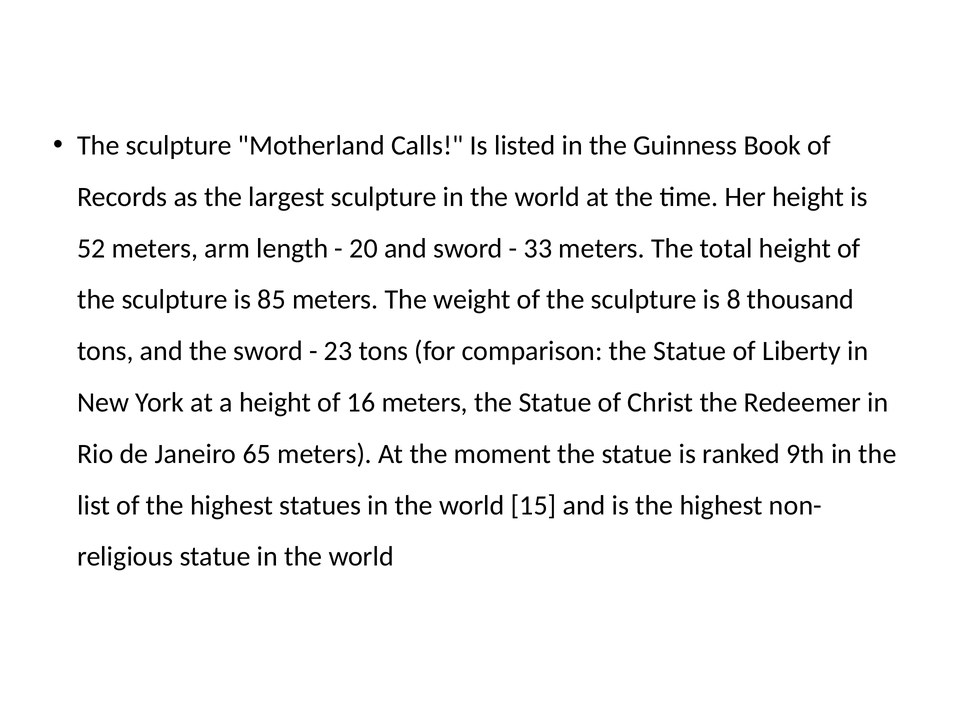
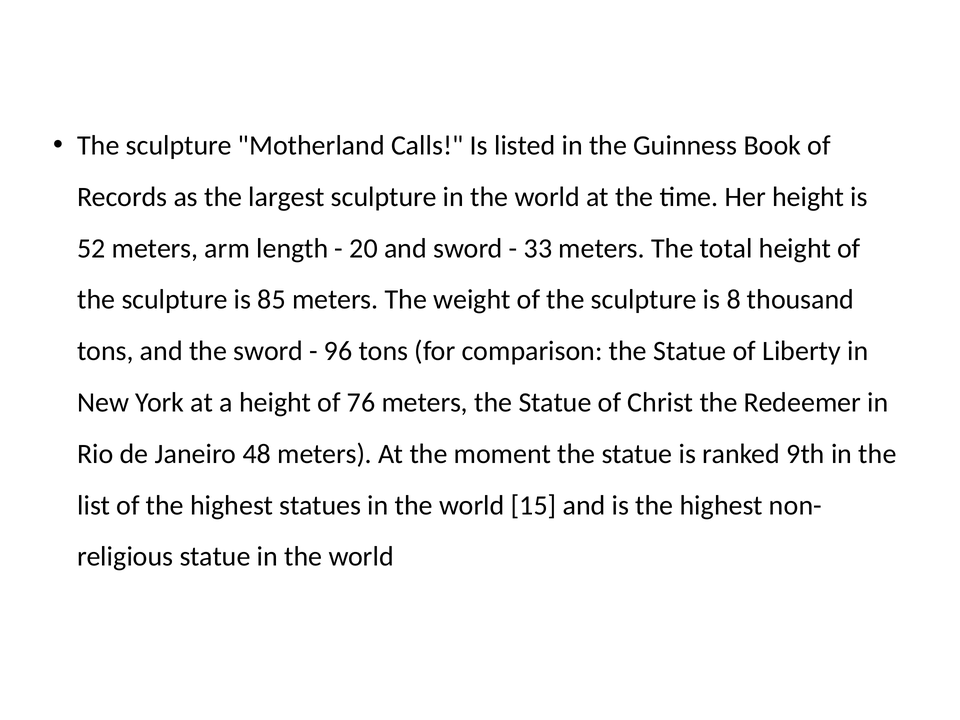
23: 23 -> 96
16: 16 -> 76
65: 65 -> 48
